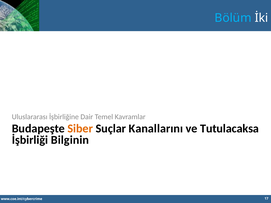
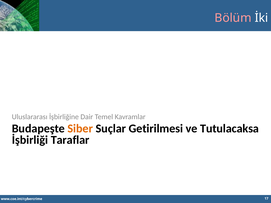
Bölüm colour: light blue -> pink
Kanallarını: Kanallarını -> Getirilmesi
Bilginin: Bilginin -> Taraflar
